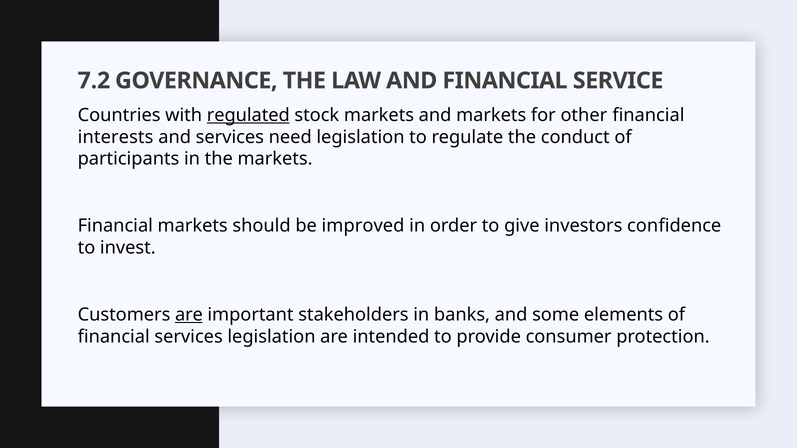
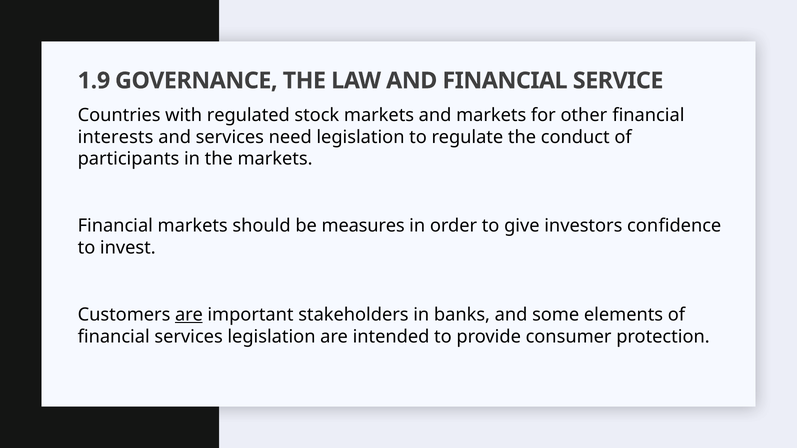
7.2: 7.2 -> 1.9
regulated underline: present -> none
improved: improved -> measures
